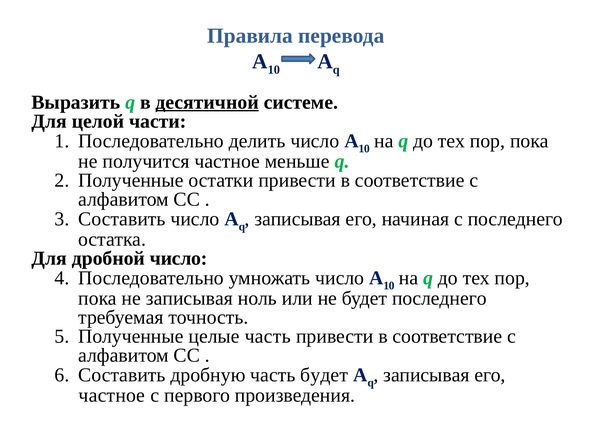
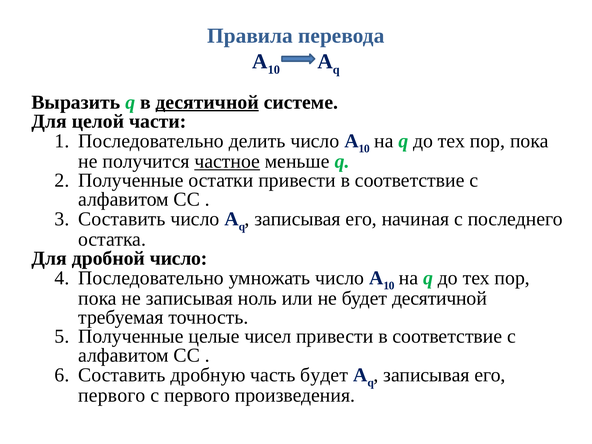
частное at (227, 161) underline: none -> present
будет последнего: последнего -> десятичной
целые часть: часть -> чисел
частное at (112, 395): частное -> первого
